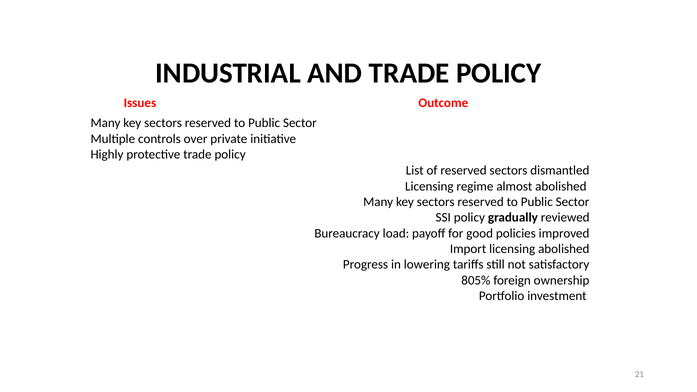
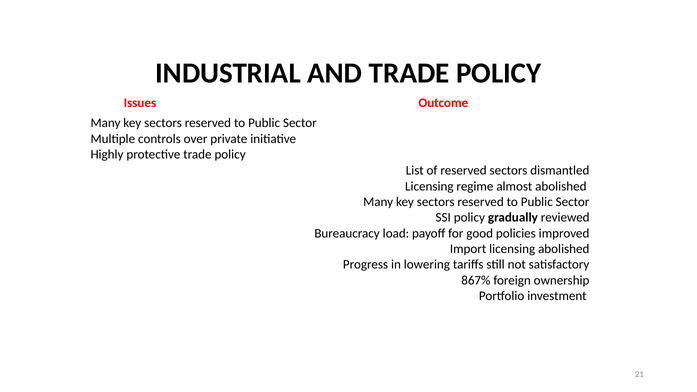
805%: 805% -> 867%
